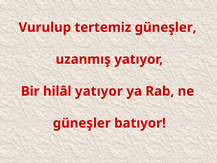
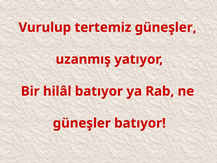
hilâl yatıyor: yatıyor -> batıyor
